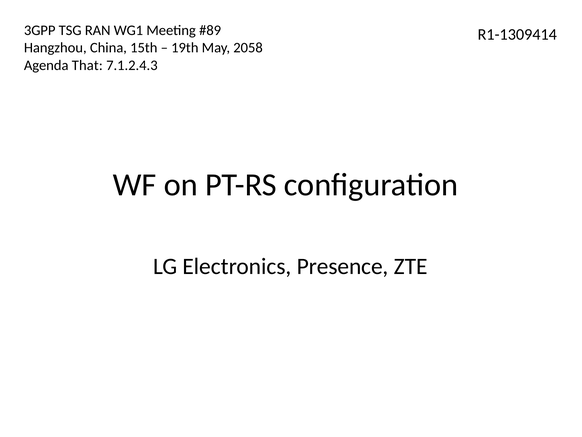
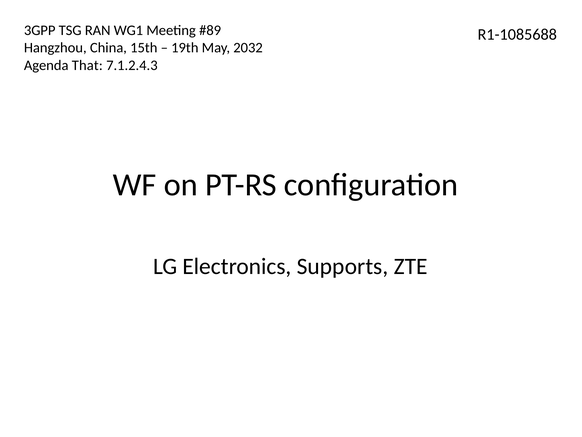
R1-1309414: R1-1309414 -> R1-1085688
2058: 2058 -> 2032
Presence: Presence -> Supports
